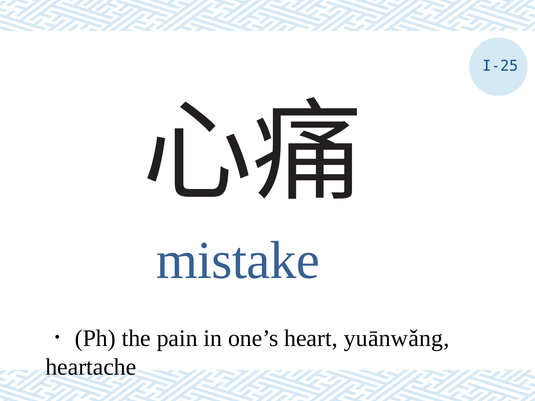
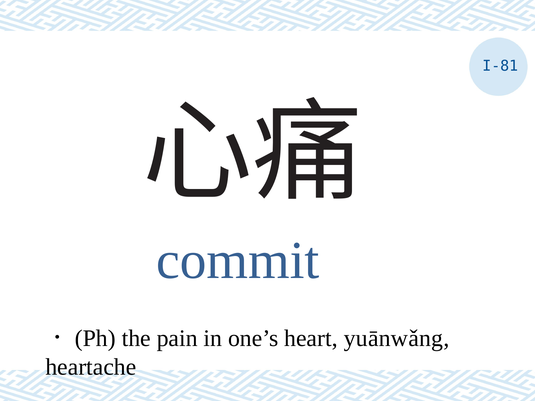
I-25: I-25 -> I-81
mistake: mistake -> commit
